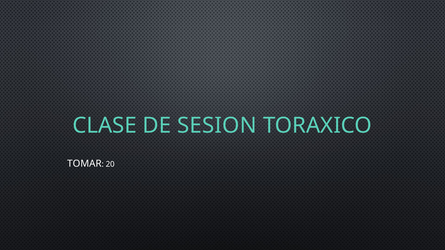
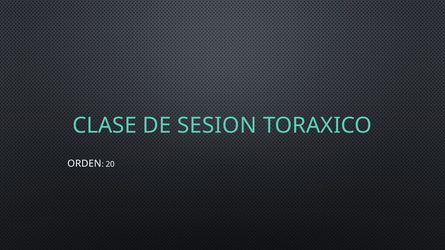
TOMAR: TOMAR -> ORDEN
